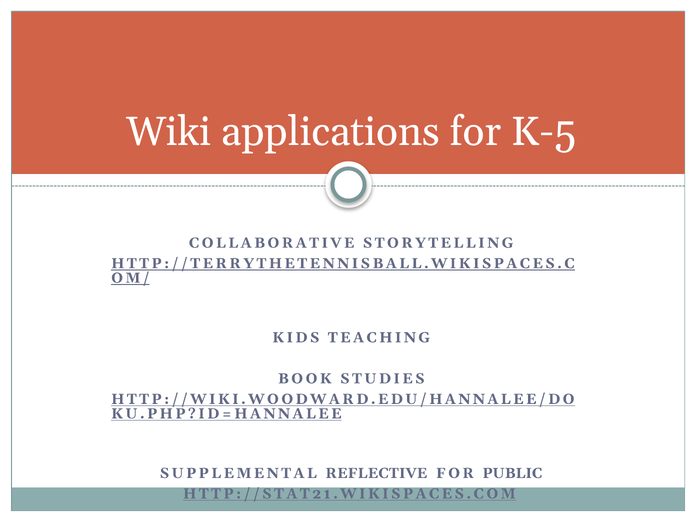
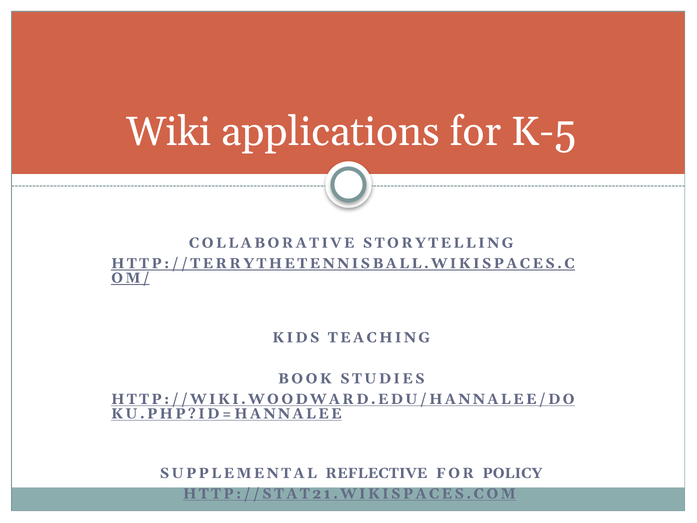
PUBLIC: PUBLIC -> POLICY
